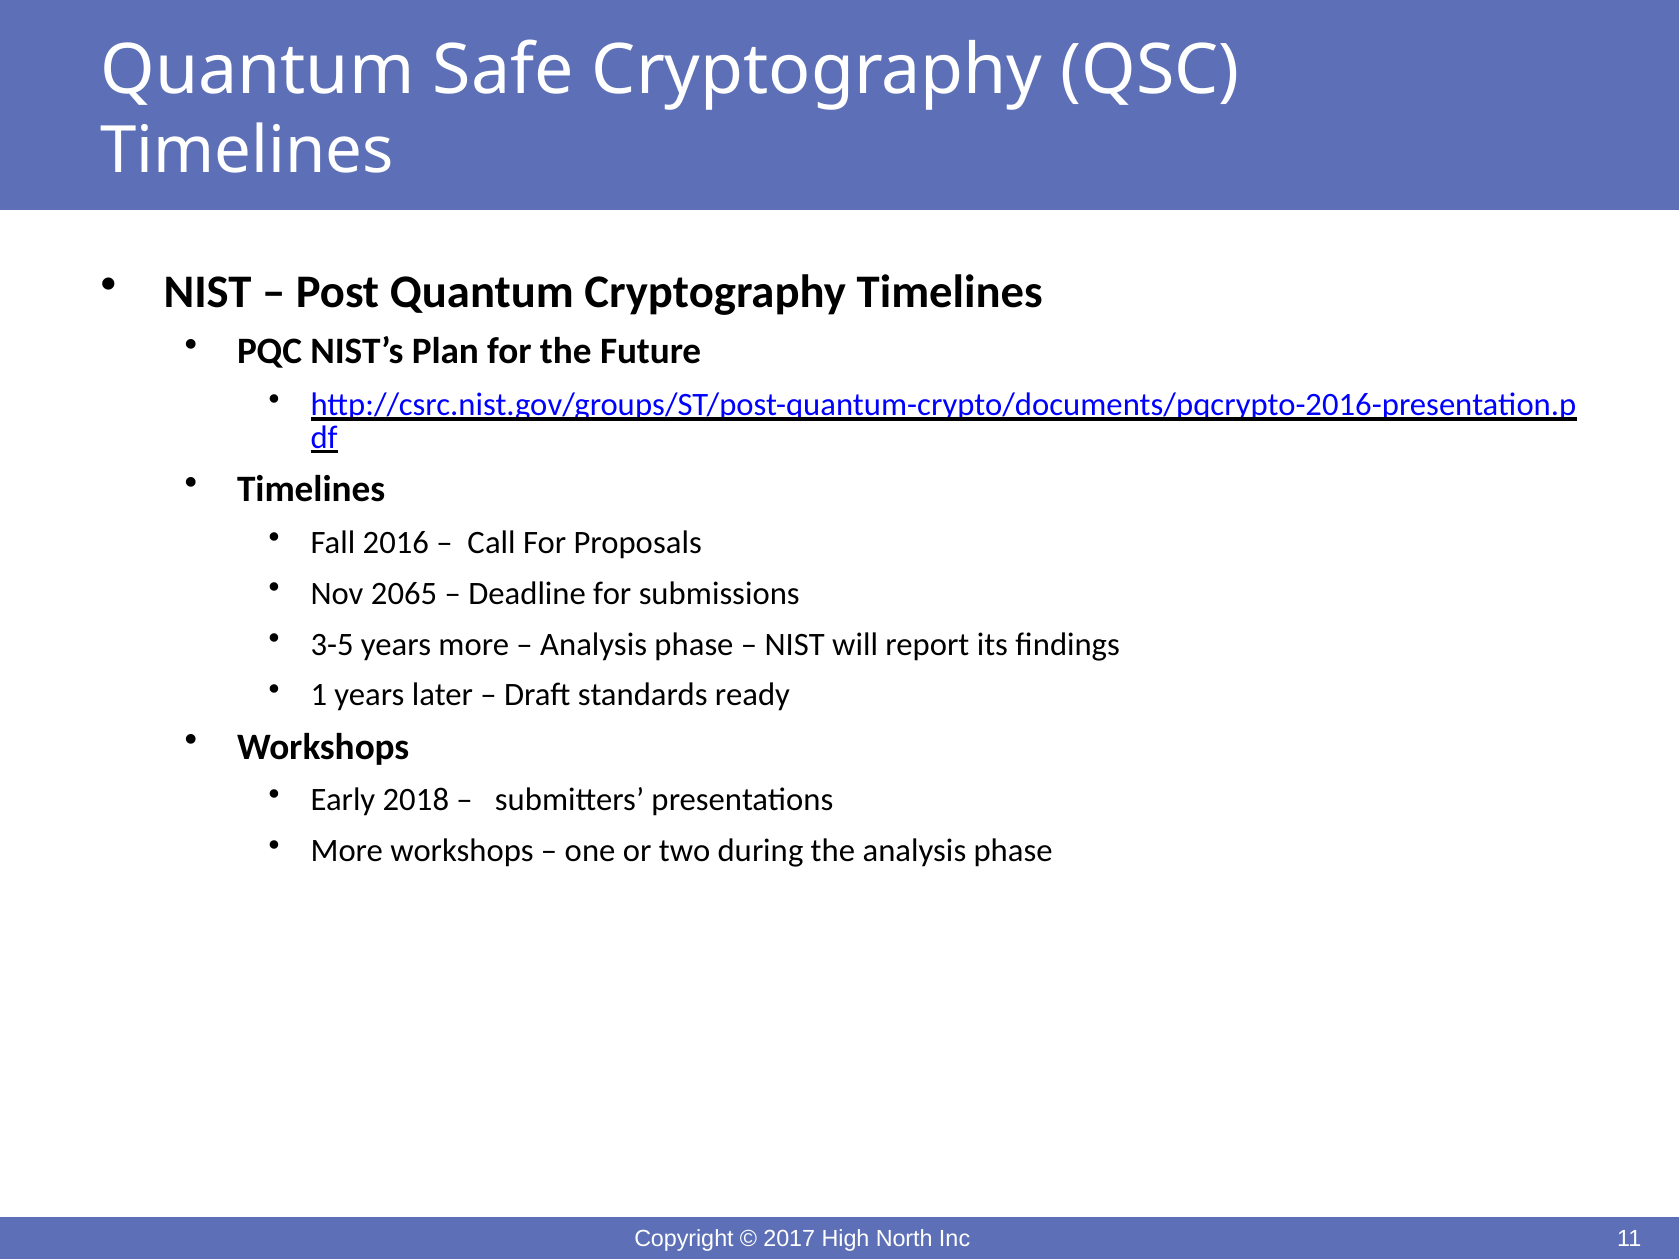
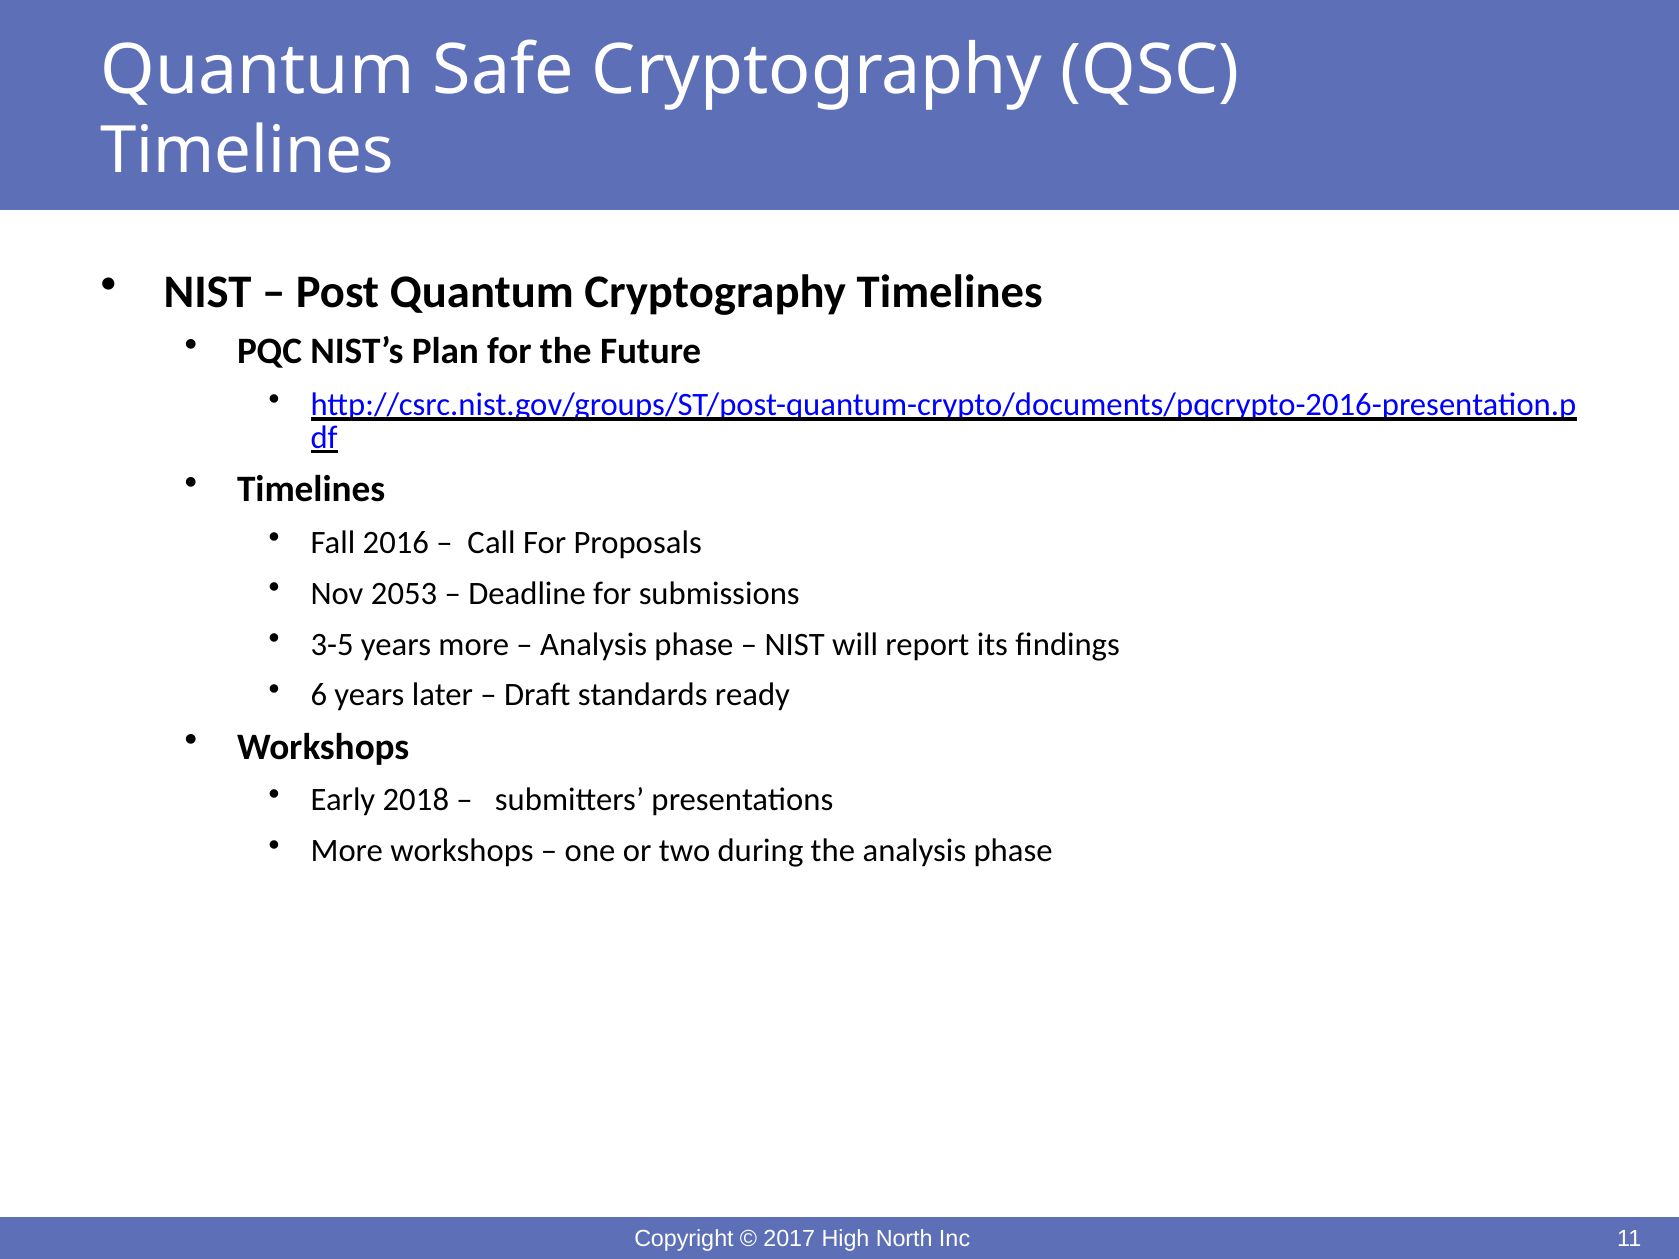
2065: 2065 -> 2053
1: 1 -> 6
